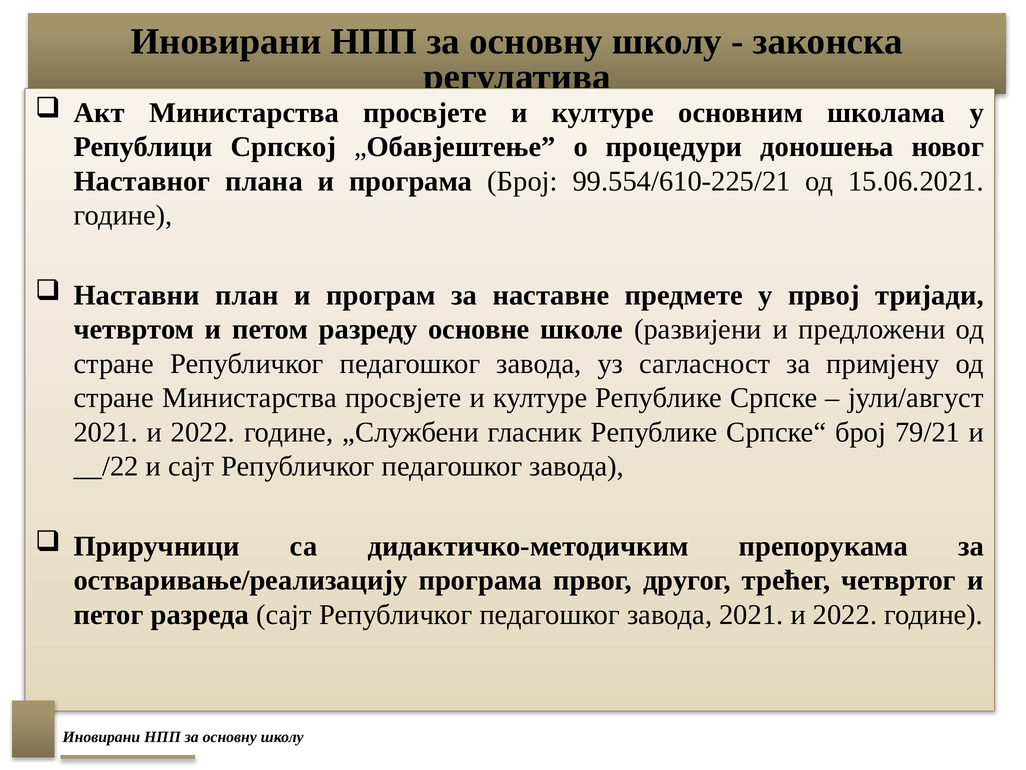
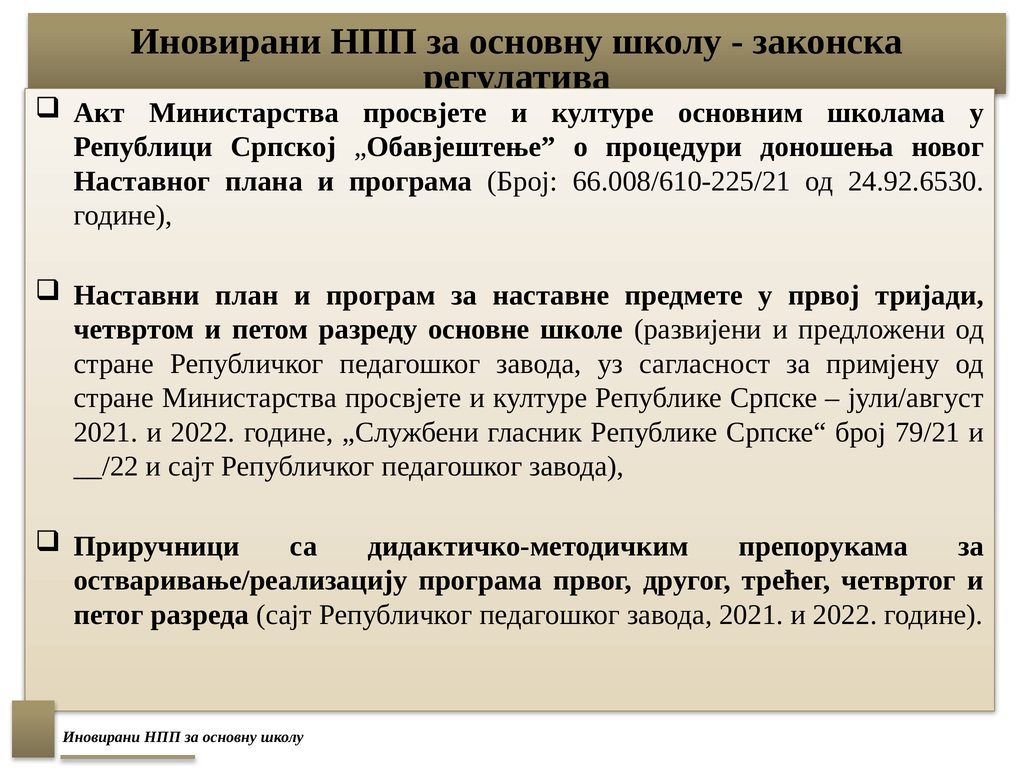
99.554/610-225/21: 99.554/610-225/21 -> 66.008/610-225/21
15.06.2021: 15.06.2021 -> 24.92.6530
